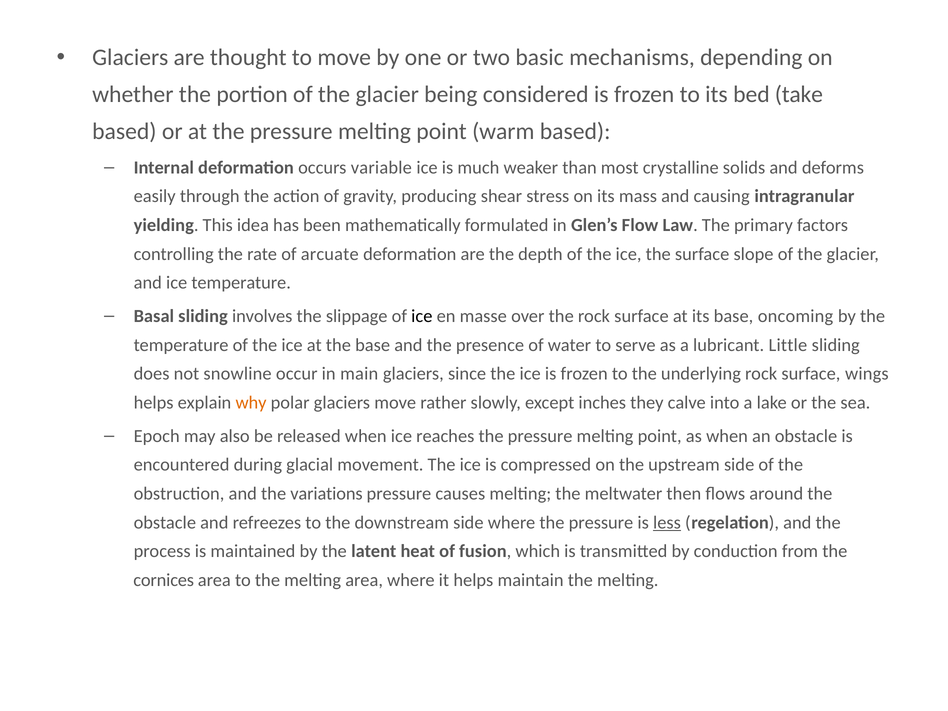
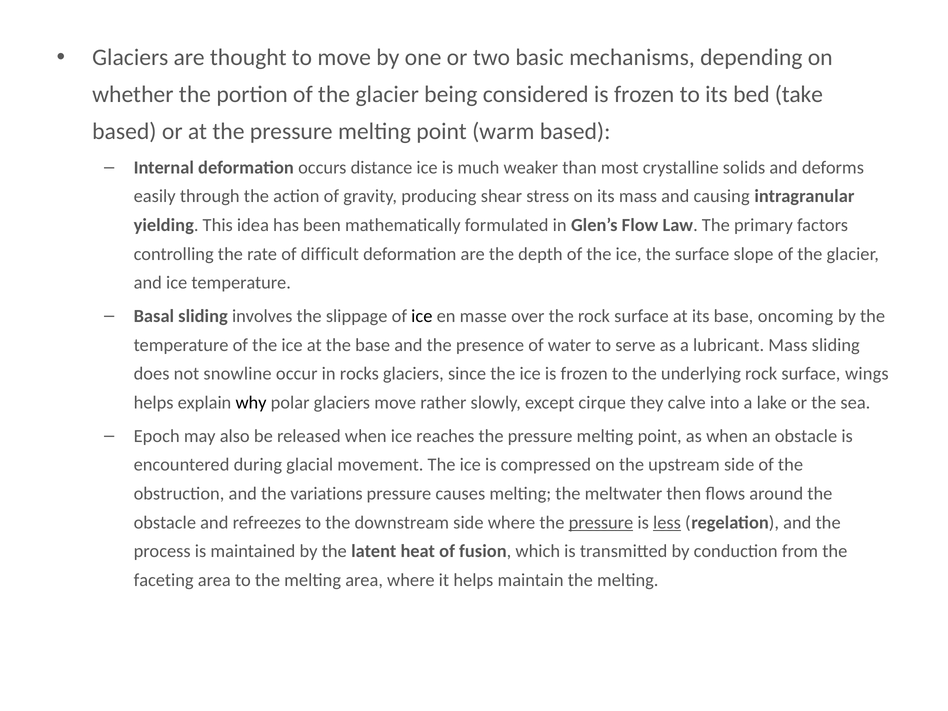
variable: variable -> distance
arcuate: arcuate -> difficult
lubricant Little: Little -> Mass
main: main -> rocks
why colour: orange -> black
inches: inches -> cirque
pressure at (601, 522) underline: none -> present
cornices: cornices -> faceting
